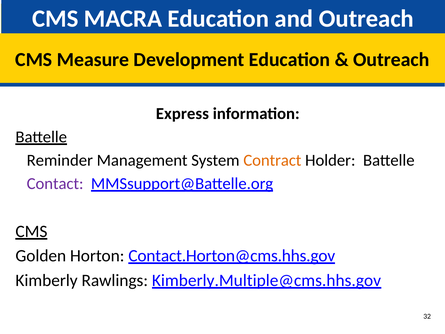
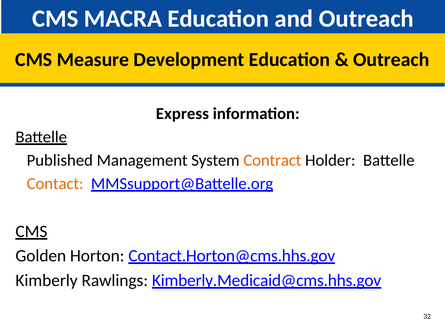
Reminder: Reminder -> Published
Contact colour: purple -> orange
Kimberly.Multiple@cms.hhs.gov: Kimberly.Multiple@cms.hhs.gov -> Kimberly.Medicaid@cms.hhs.gov
